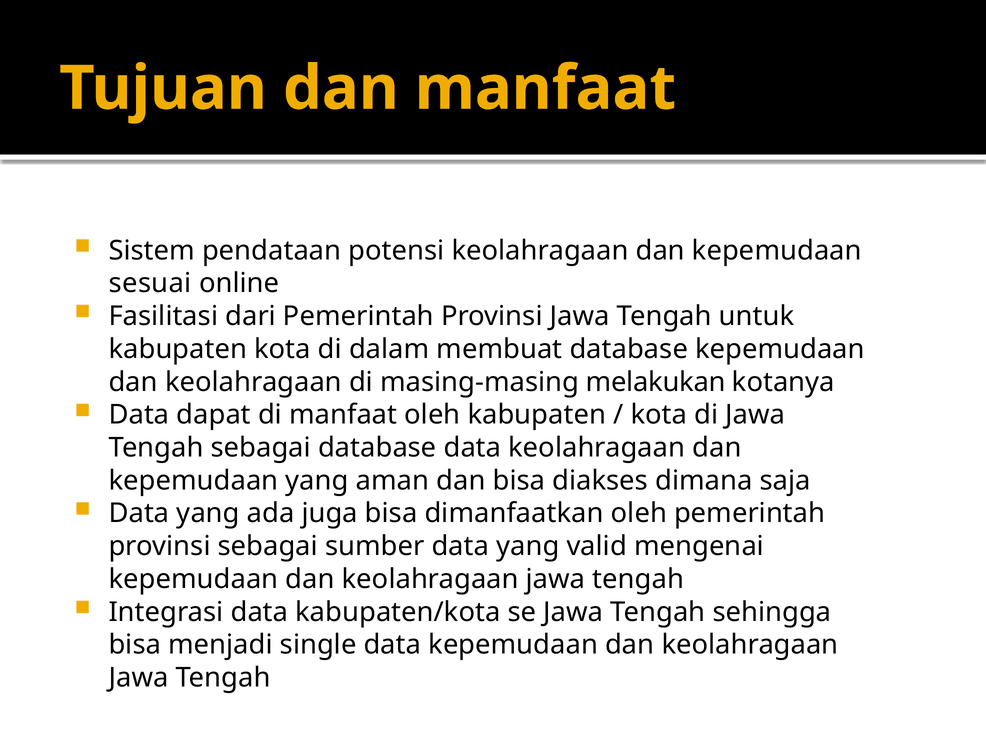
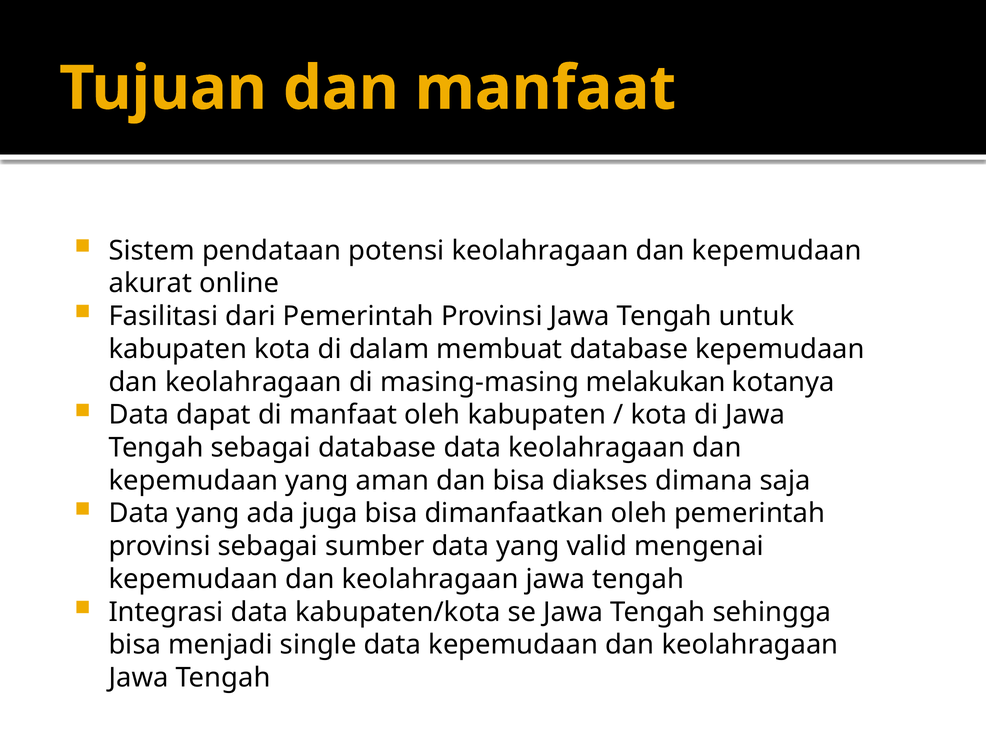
sesuai: sesuai -> akurat
